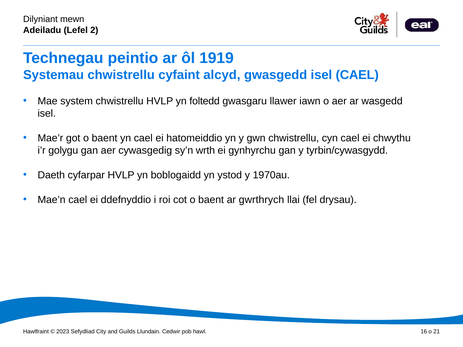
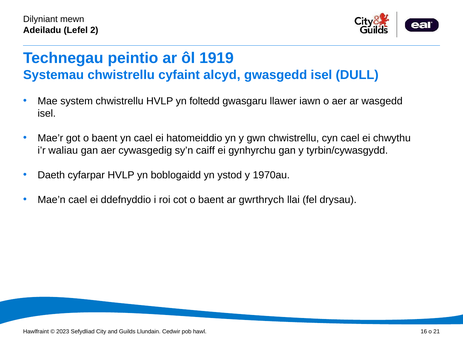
isel CAEL: CAEL -> DULL
golygu: golygu -> waliau
wrth: wrth -> caiff
